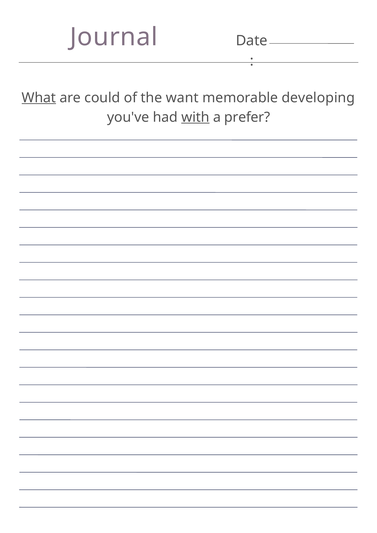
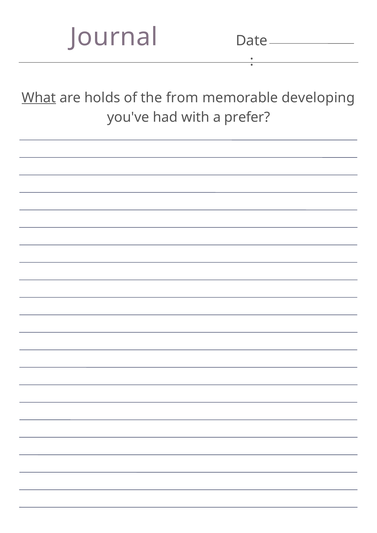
could: could -> holds
want: want -> from
with underline: present -> none
